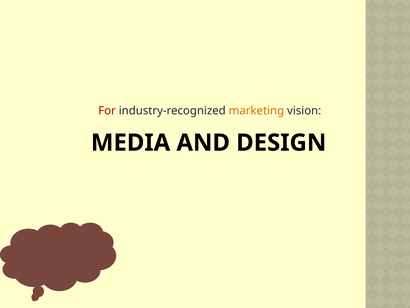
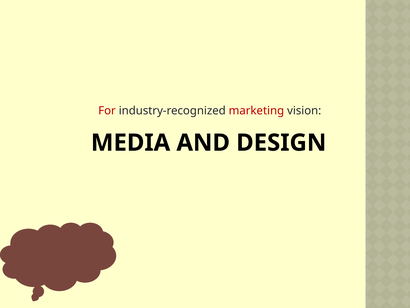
marketing colour: orange -> red
